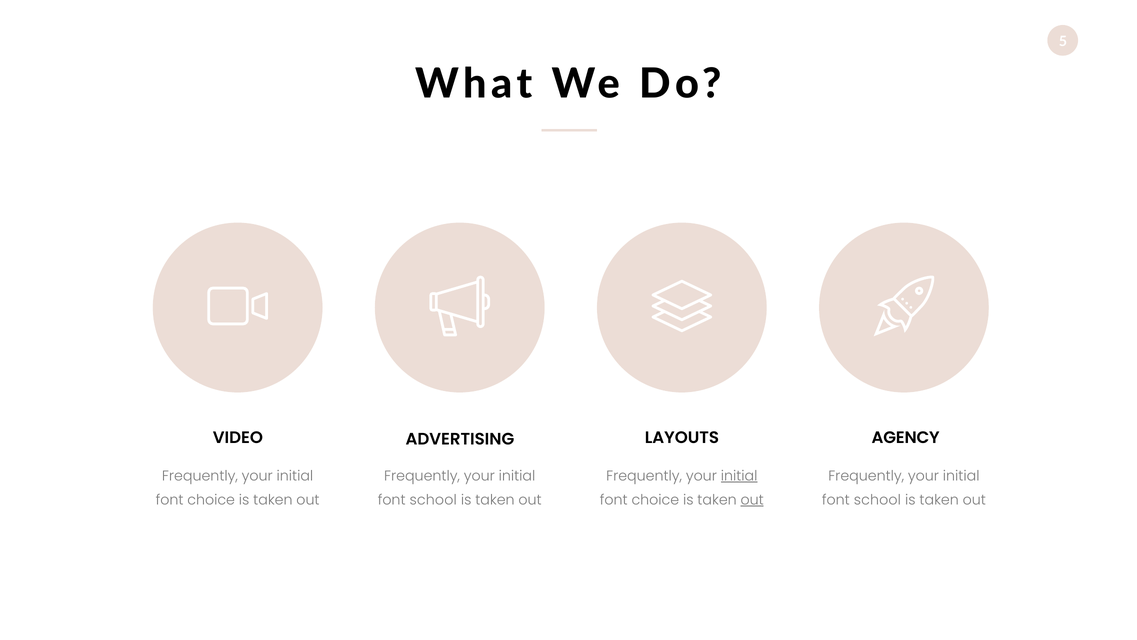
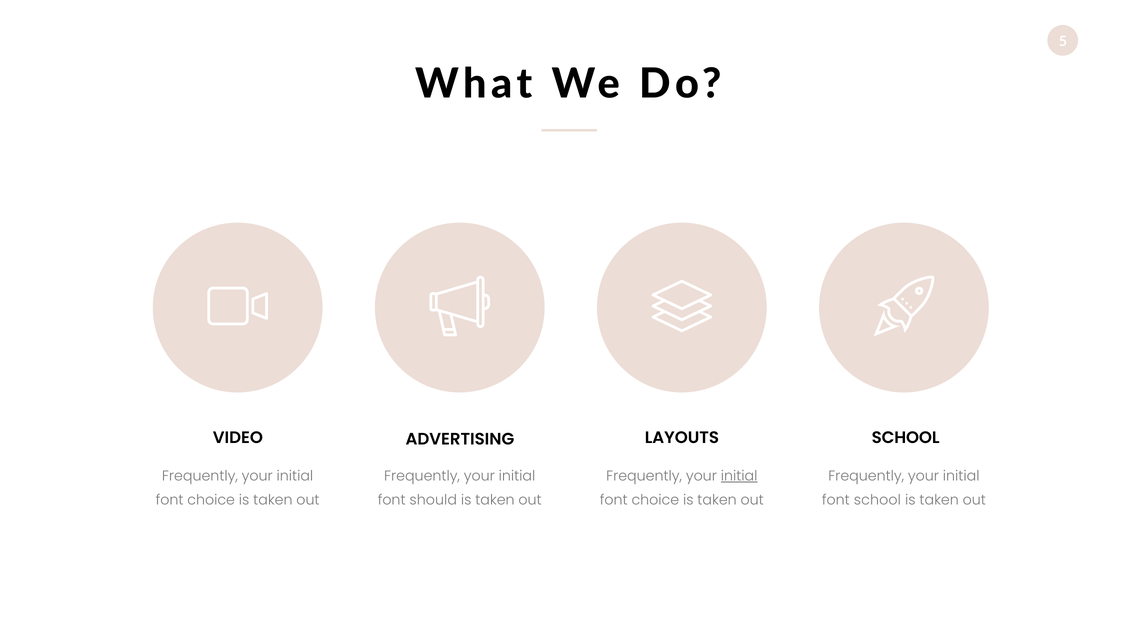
VIDEO AGENCY: AGENCY -> SCHOOL
school at (433, 500): school -> should
out at (752, 500) underline: present -> none
